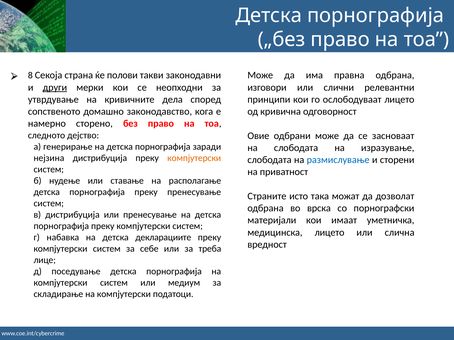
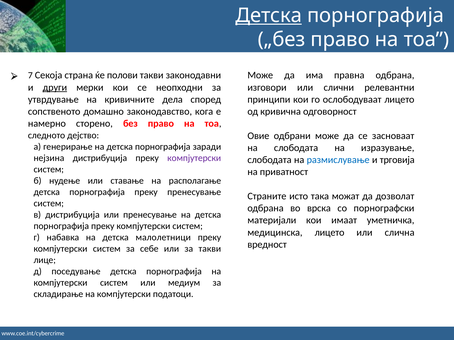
Детска at (269, 16) underline: none -> present
8: 8 -> 7
компјутерски at (194, 158) colour: orange -> purple
сторени: сторени -> трговија
декларациите: декларациите -> малолетници
за треба: треба -> такви
